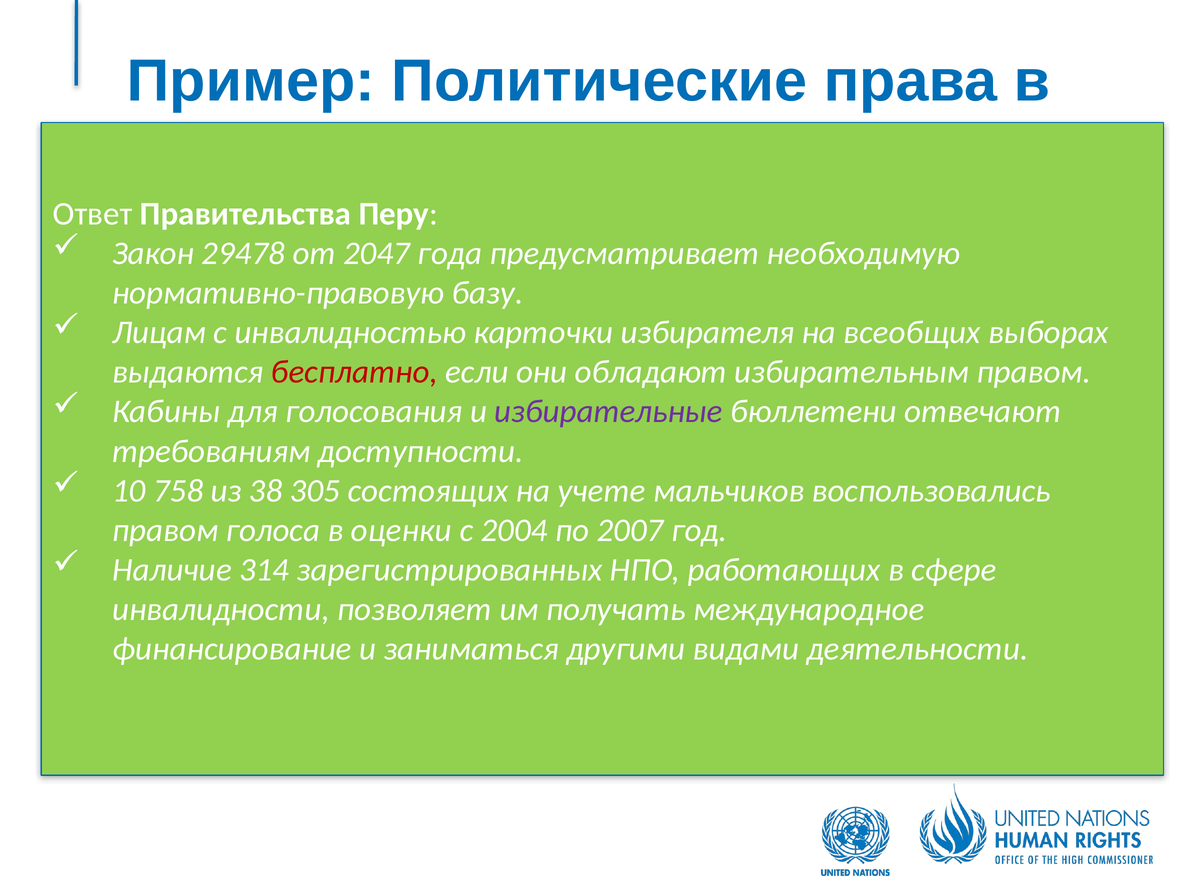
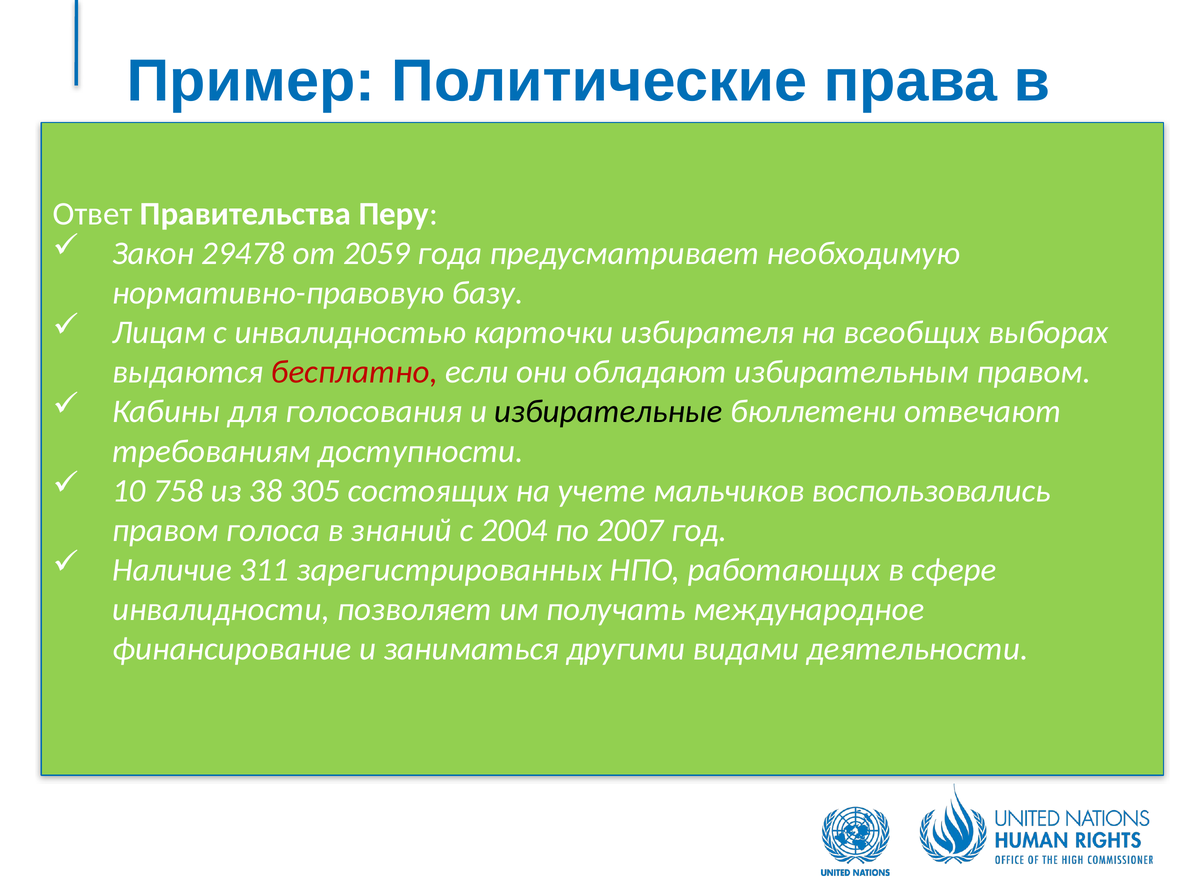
2047: 2047 -> 2059
избирательные colour: purple -> black
оценки: оценки -> знаний
314: 314 -> 311
